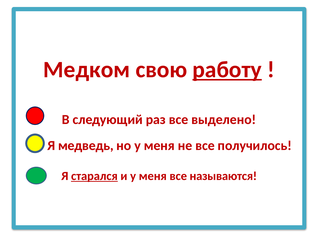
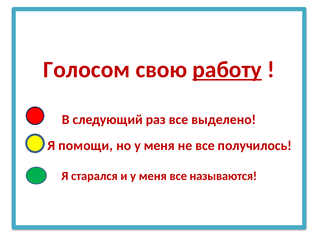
Медком: Медком -> Голосом
медведь: медведь -> помощи
старался underline: present -> none
